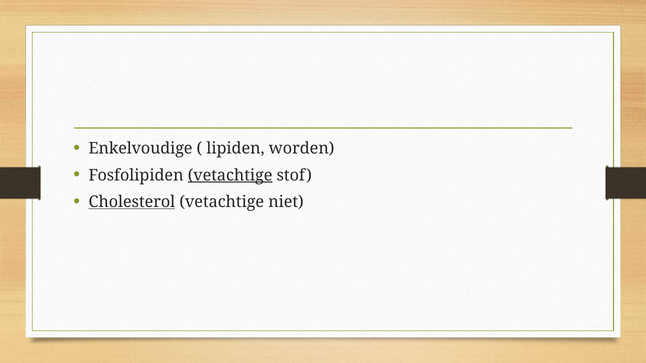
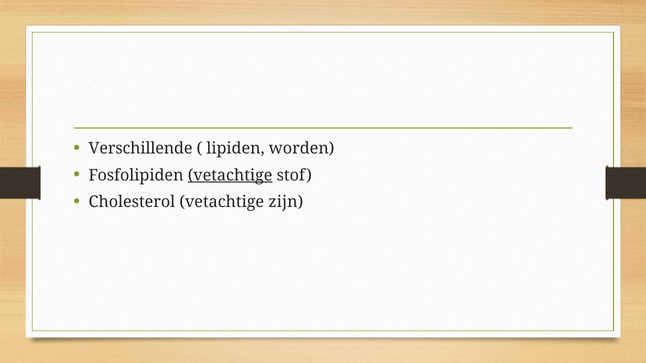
Enkelvoudige: Enkelvoudige -> Verschillende
Cholesterol underline: present -> none
niet: niet -> zijn
